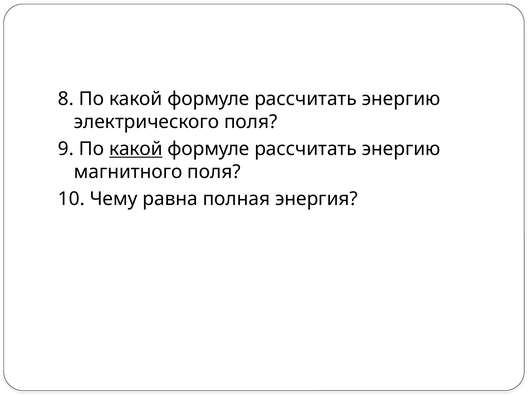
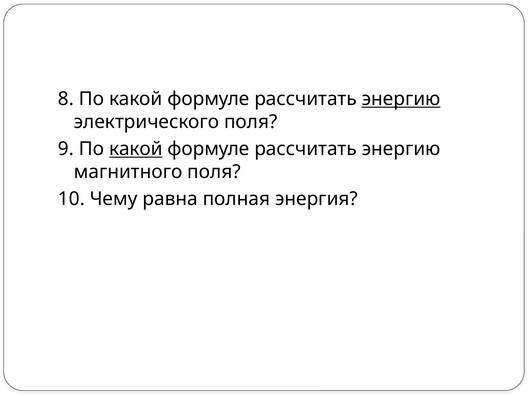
энергию at (401, 99) underline: none -> present
